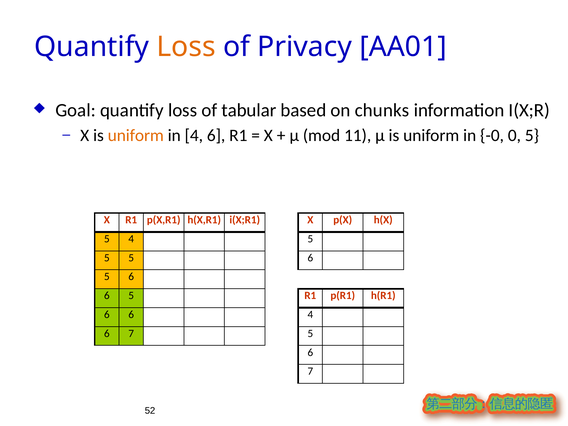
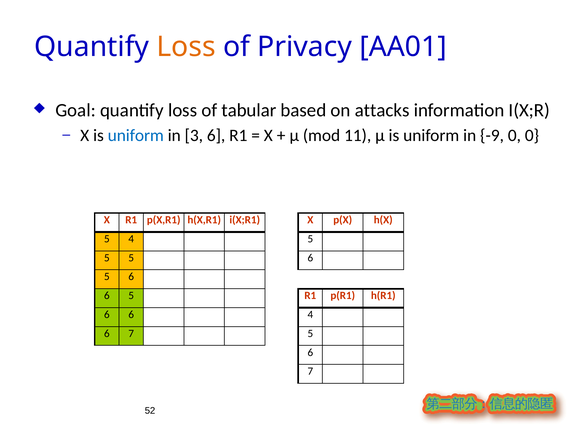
chunks: chunks -> attacks
uniform at (136, 135) colour: orange -> blue
in 4: 4 -> 3
-0: -0 -> -9
0 5: 5 -> 0
